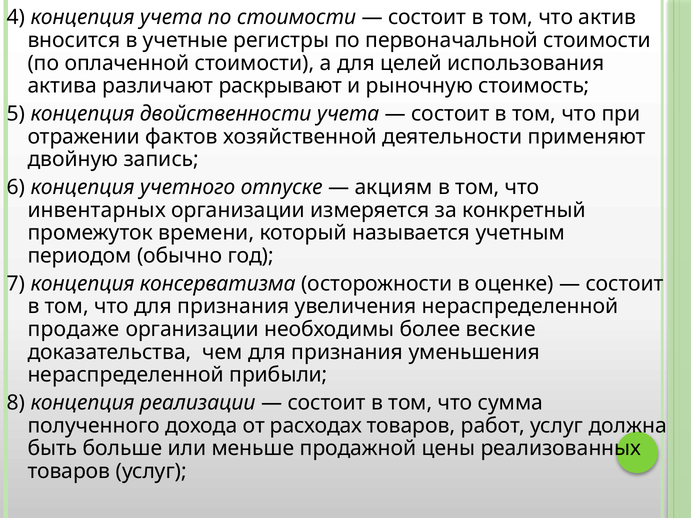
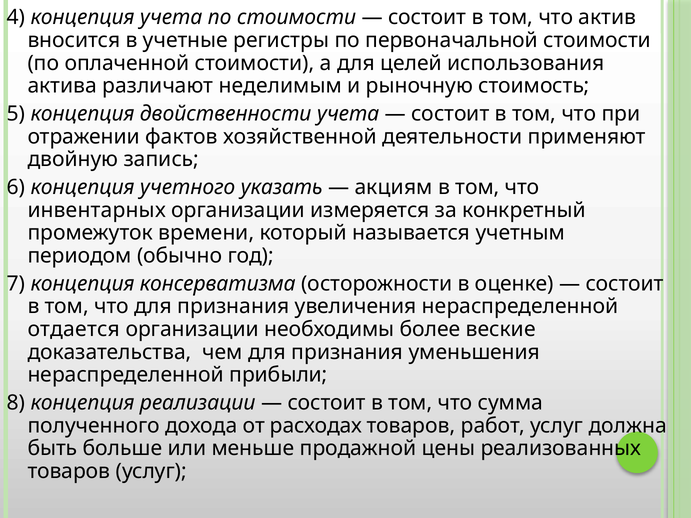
раскрывают: раскрывают -> неделимым
отпуске: отпуске -> указать
продаже: продаже -> отдается
